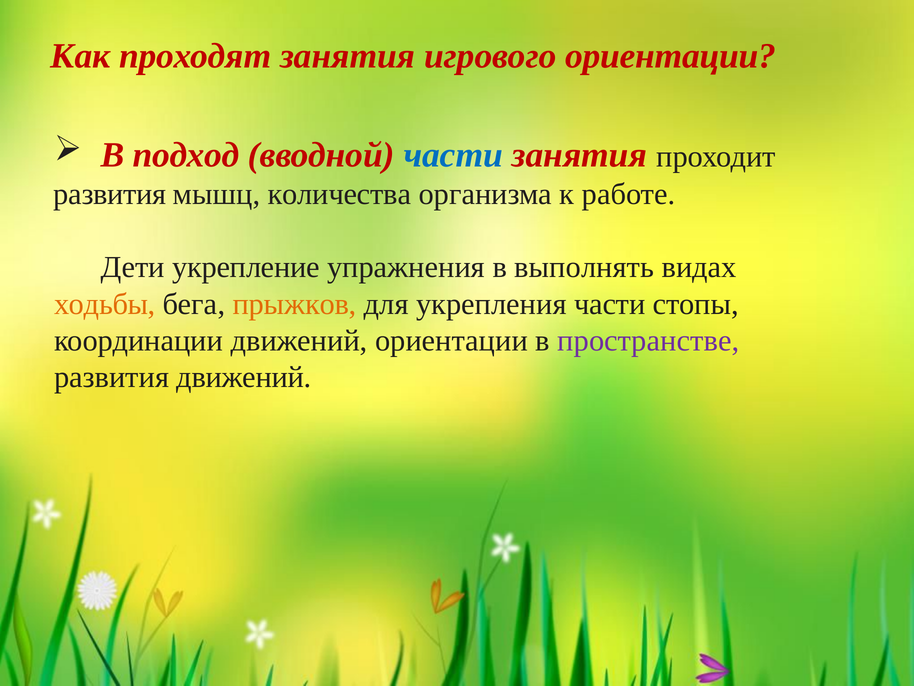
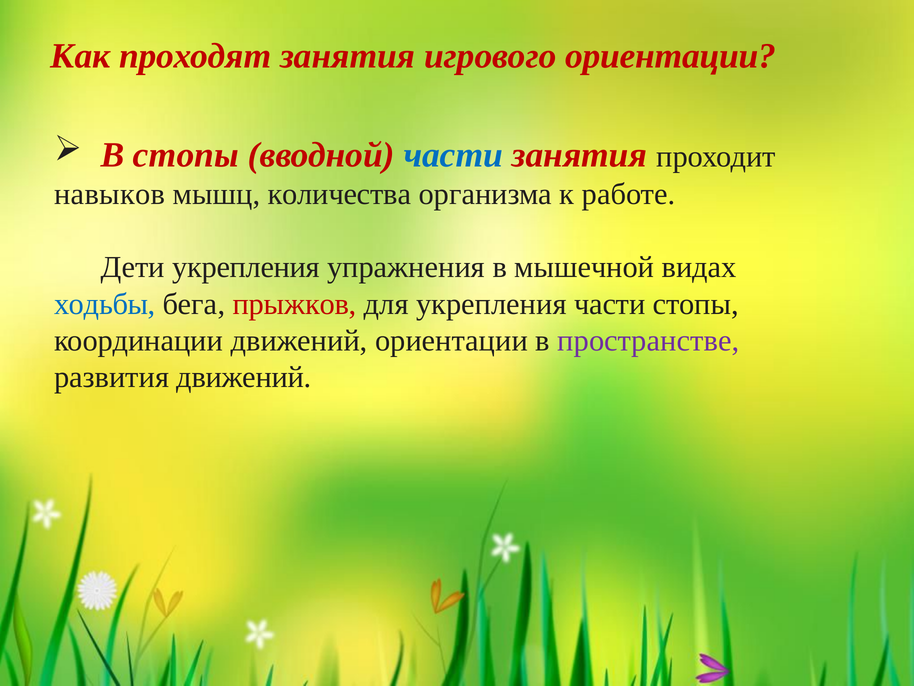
В подход: подход -> стопы
развития at (110, 194): развития -> навыков
Дети укрепление: укрепление -> укрепления
выполнять: выполнять -> мышечной
ходьбы colour: orange -> blue
прыжков colour: orange -> red
